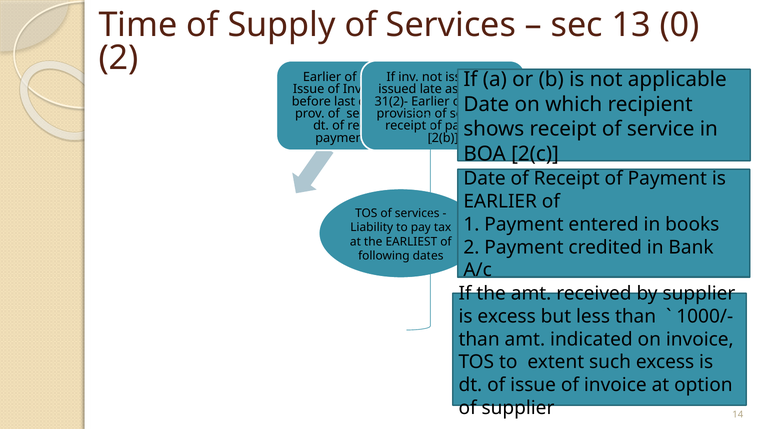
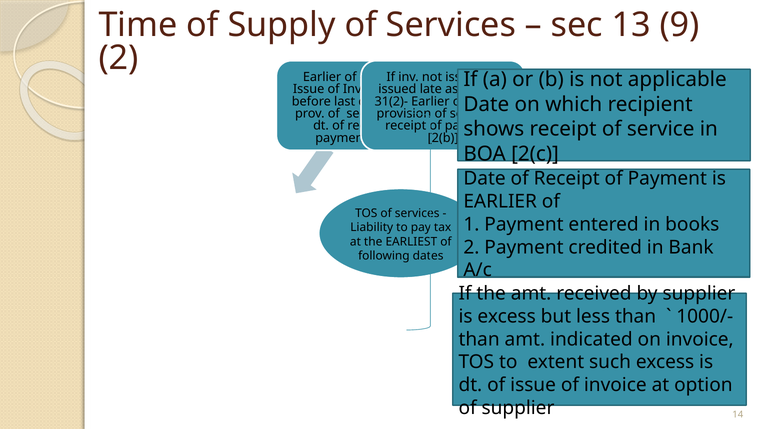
0: 0 -> 9
